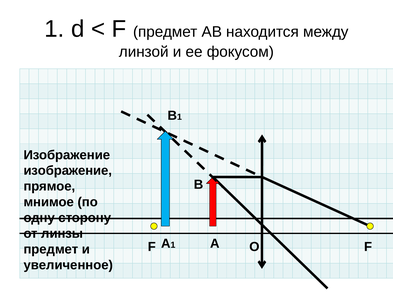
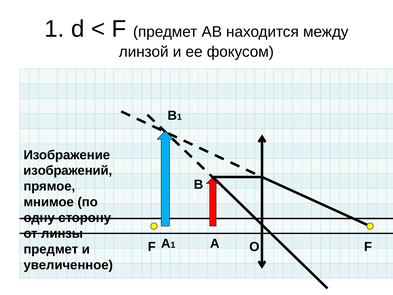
изображение at (68, 171): изображение -> изображений
